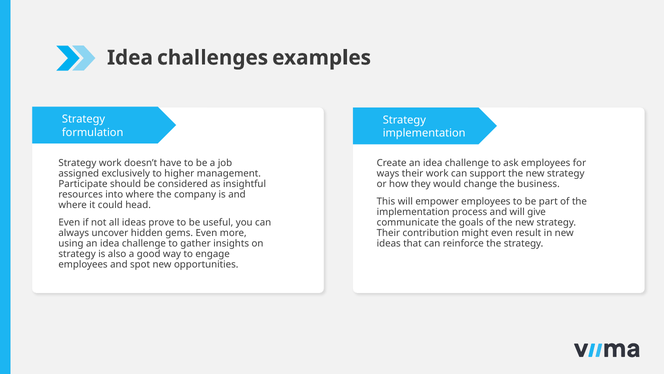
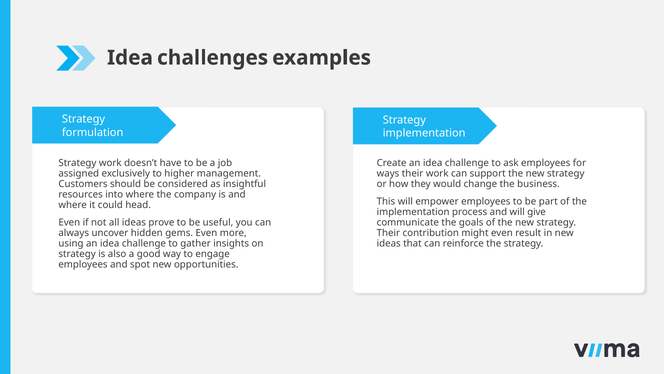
Participate: Participate -> Customers
